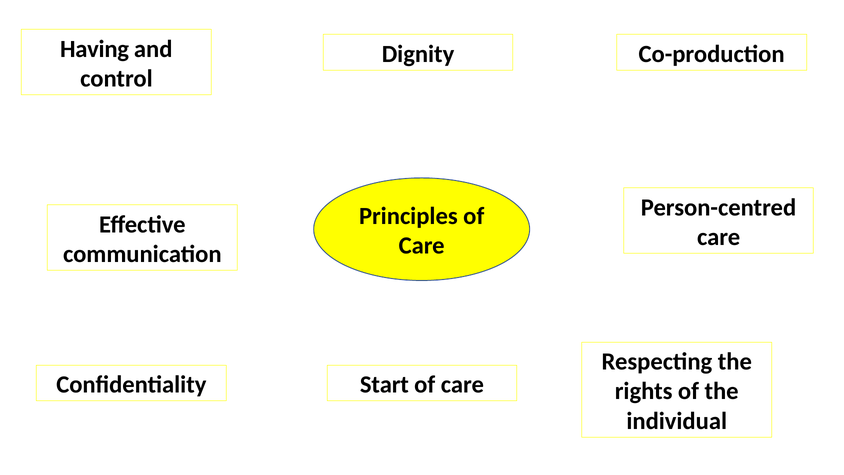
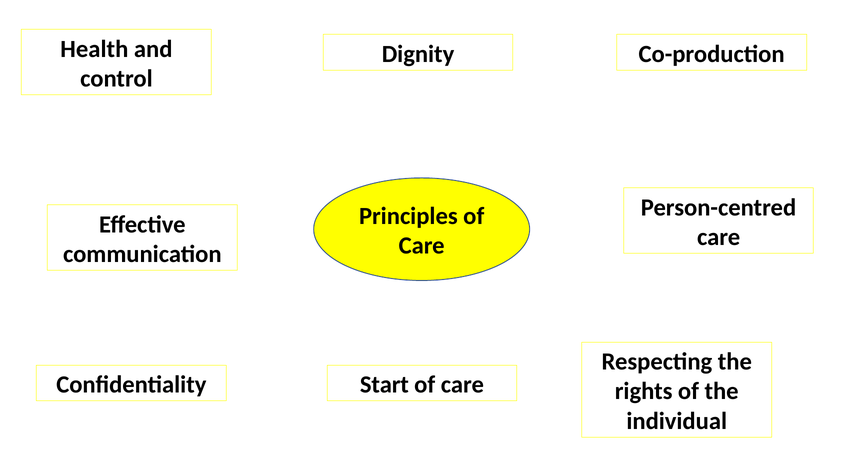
Having: Having -> Health
